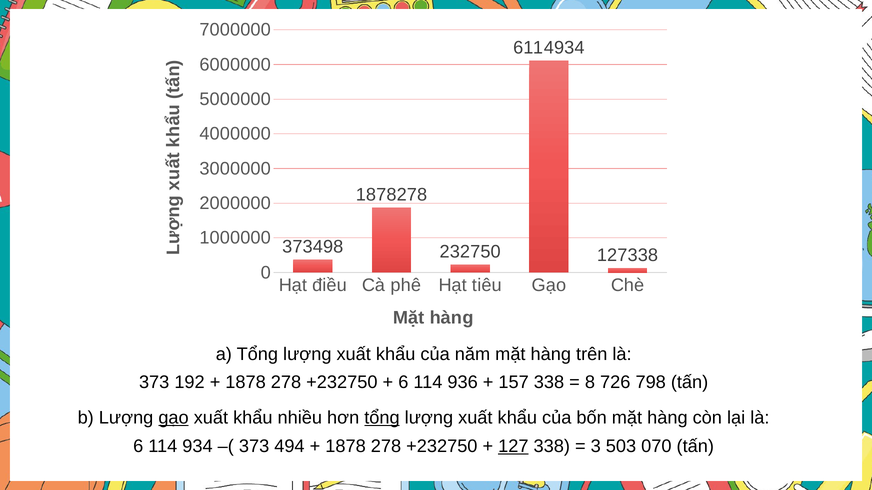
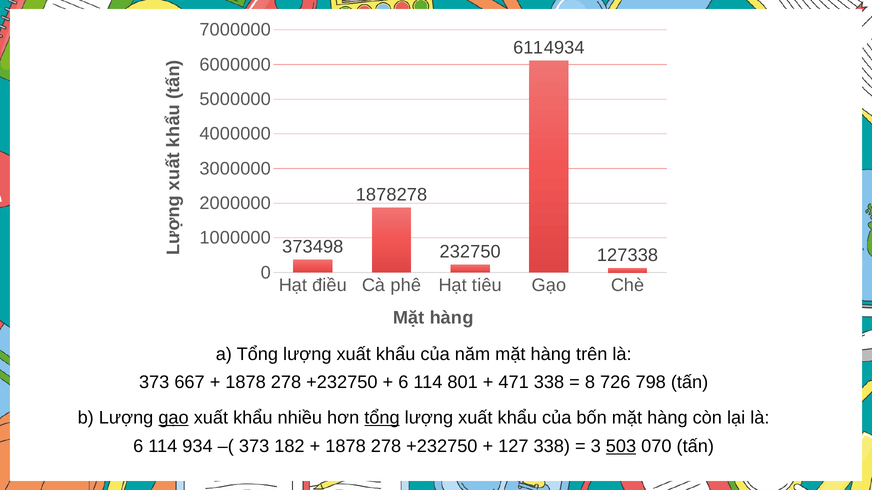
192: 192 -> 667
936: 936 -> 801
157: 157 -> 471
494: 494 -> 182
127 underline: present -> none
503 underline: none -> present
